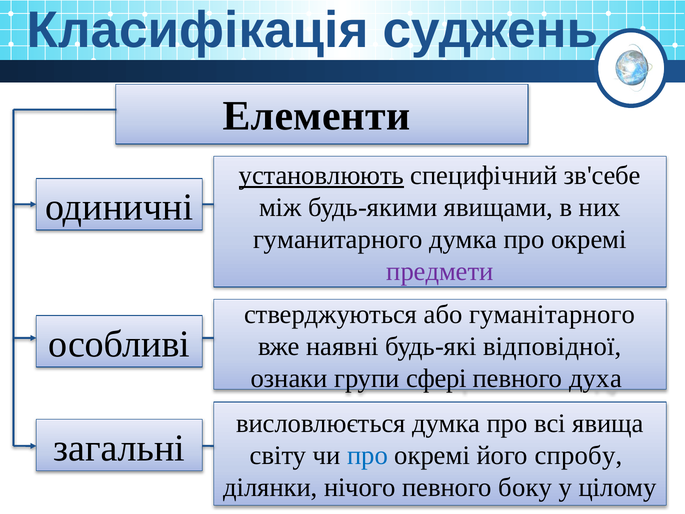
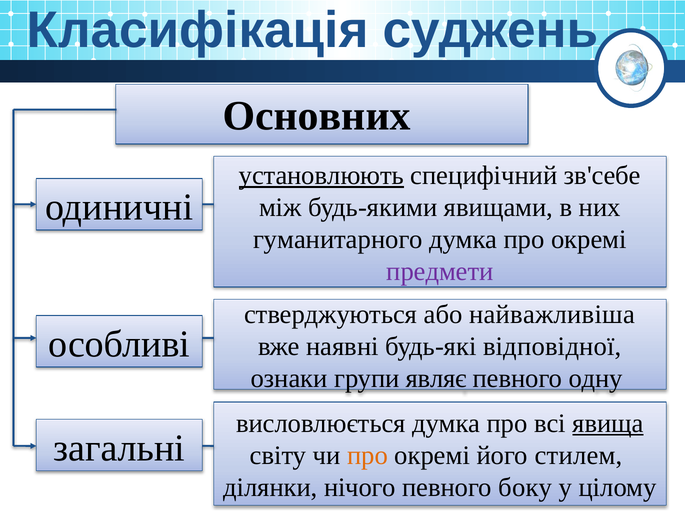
Елементи: Елементи -> Основних
гуманітарного: гуманітарного -> найважливіша
сфері: сфері -> являє
духа: духа -> одну
явища underline: none -> present
про at (367, 455) colour: blue -> orange
спробу: спробу -> стилем
